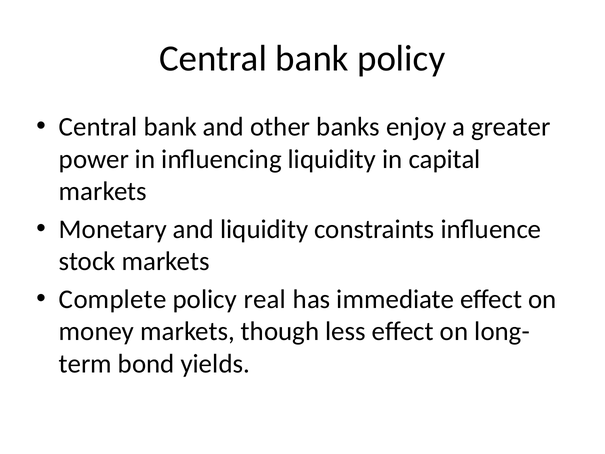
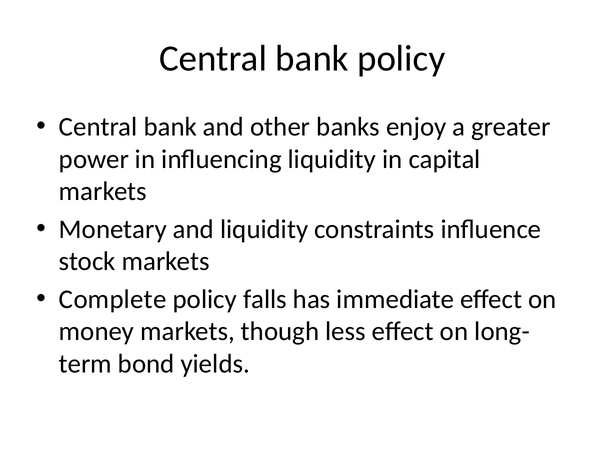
real: real -> falls
